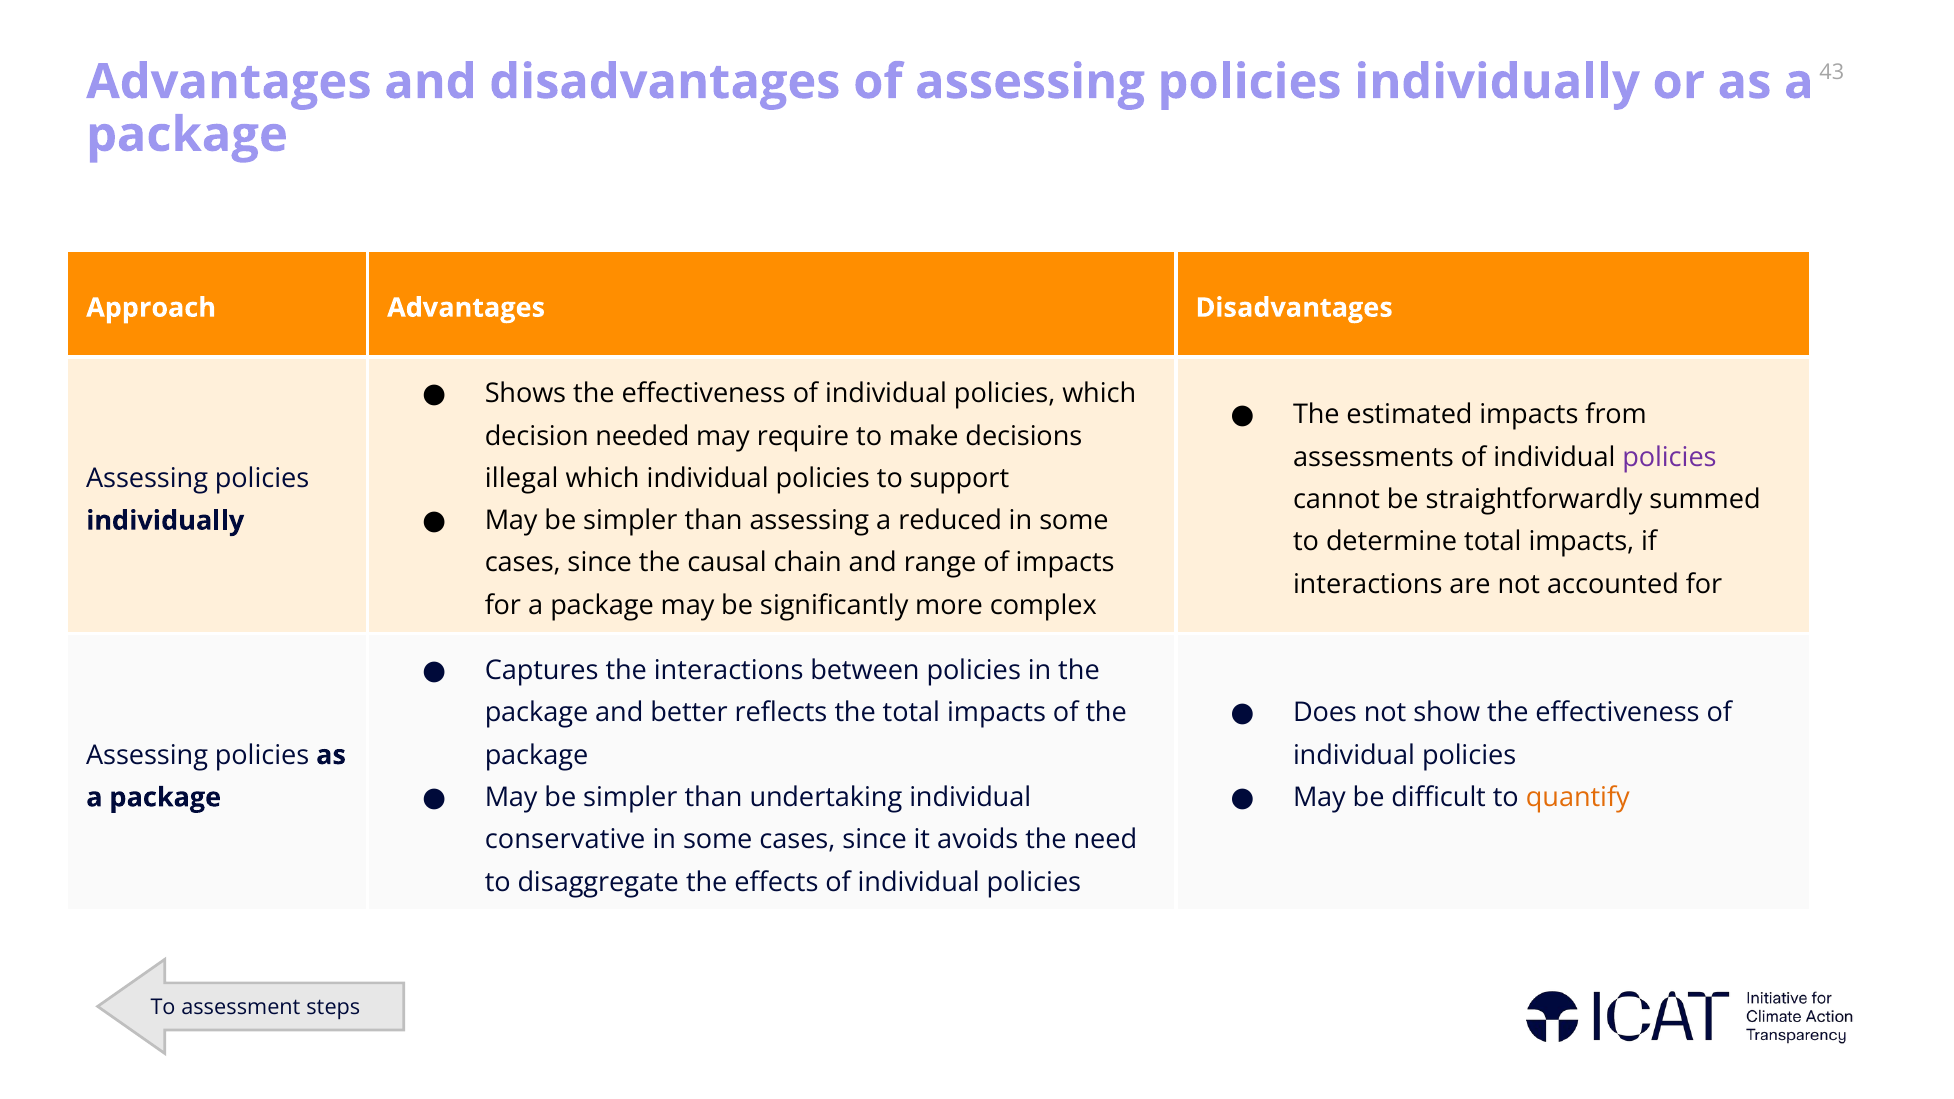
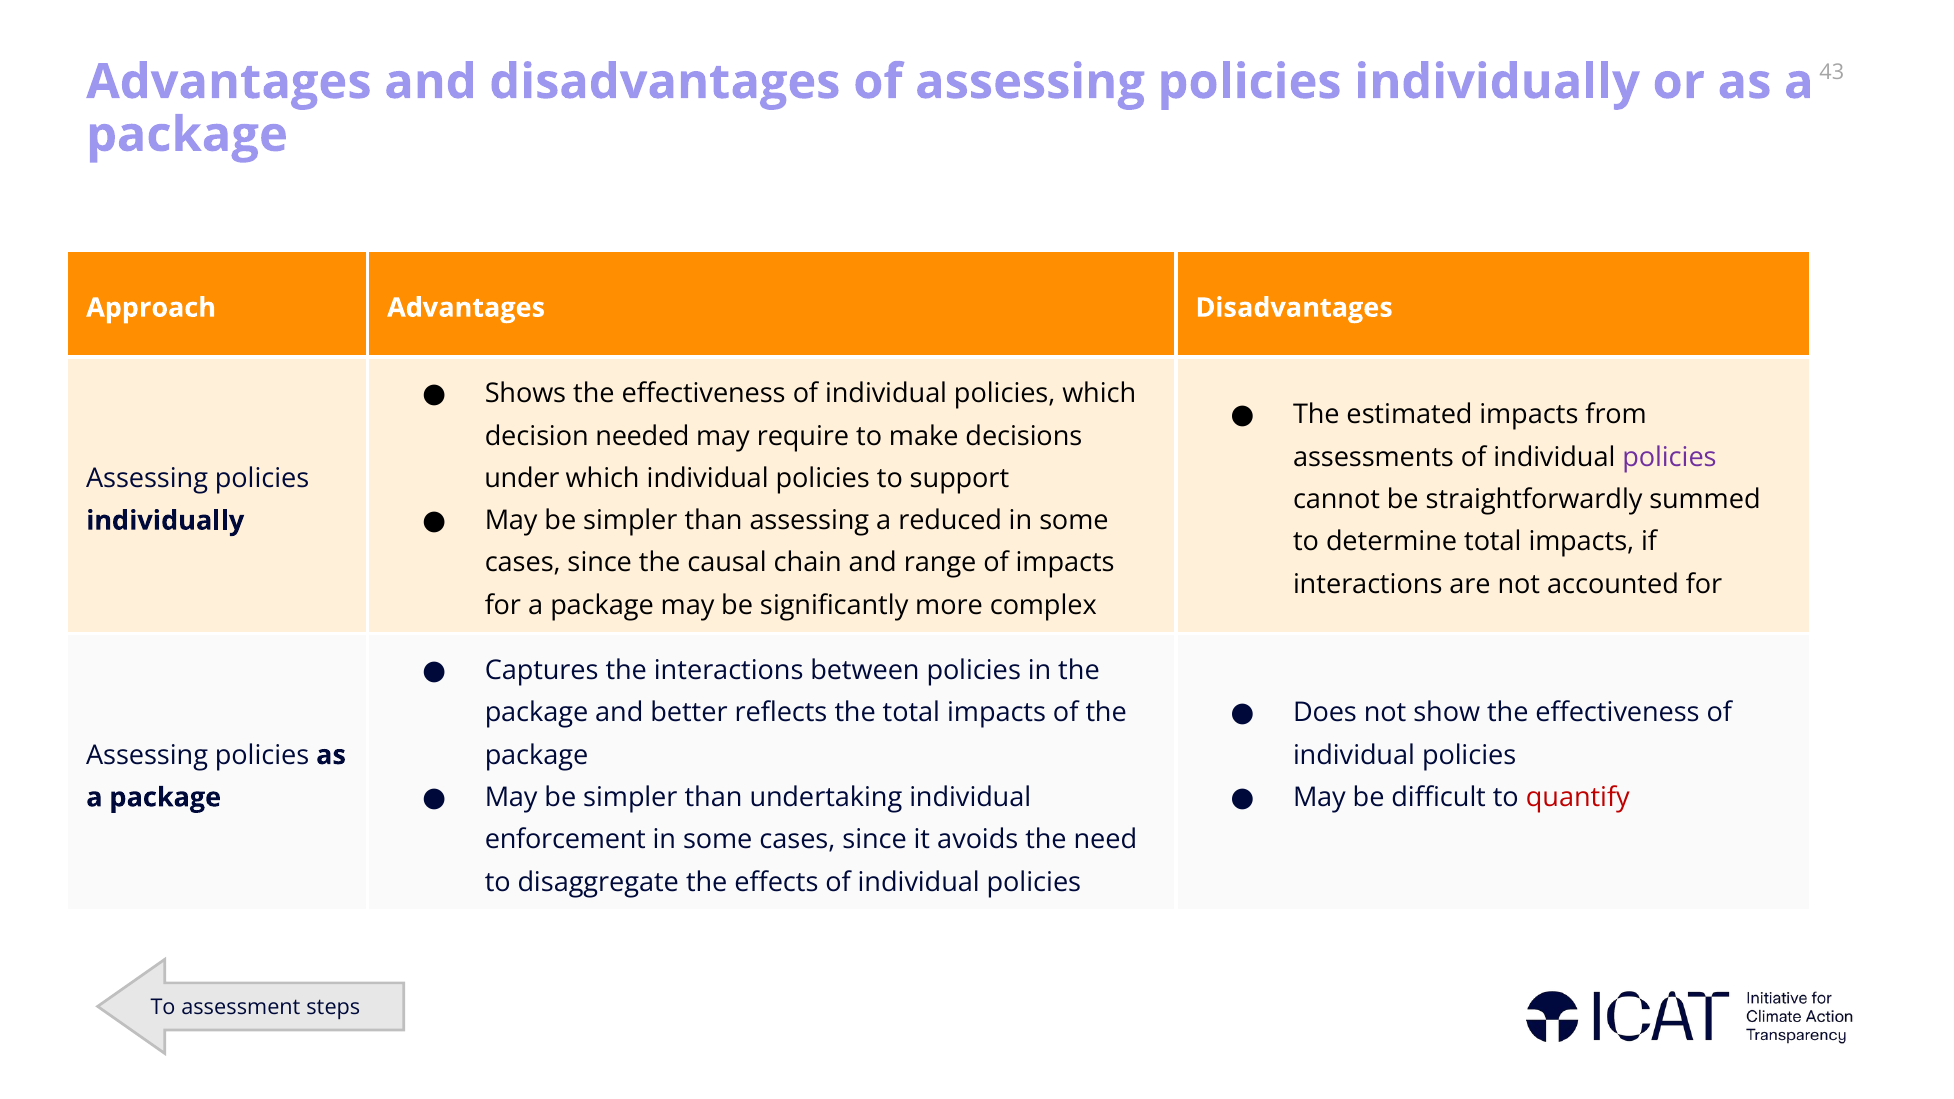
illegal: illegal -> under
quantify colour: orange -> red
conservative: conservative -> enforcement
